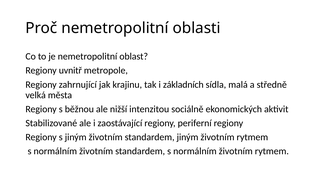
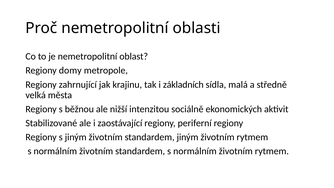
uvnitř: uvnitř -> domy
